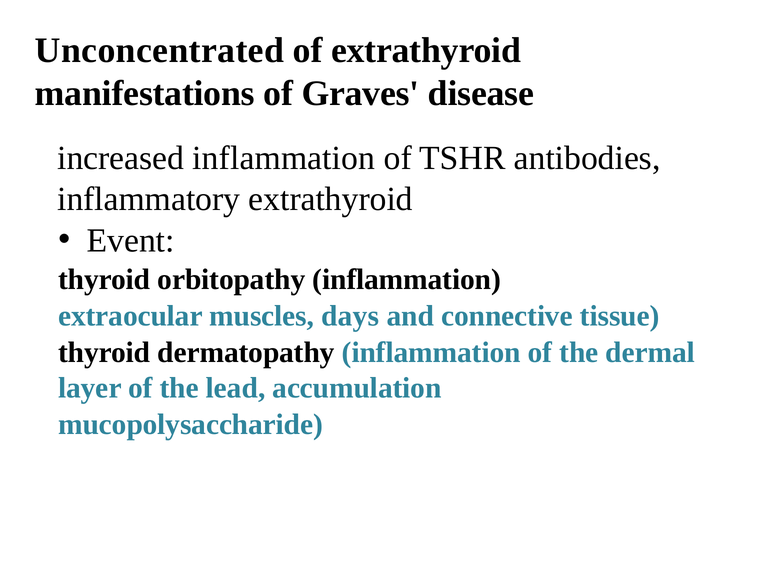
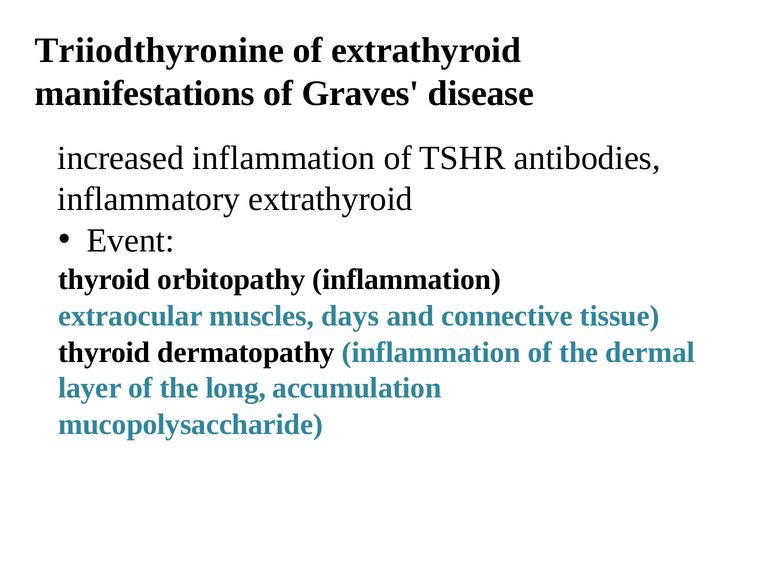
Unconcentrated: Unconcentrated -> Triiodthyronine
lead: lead -> long
